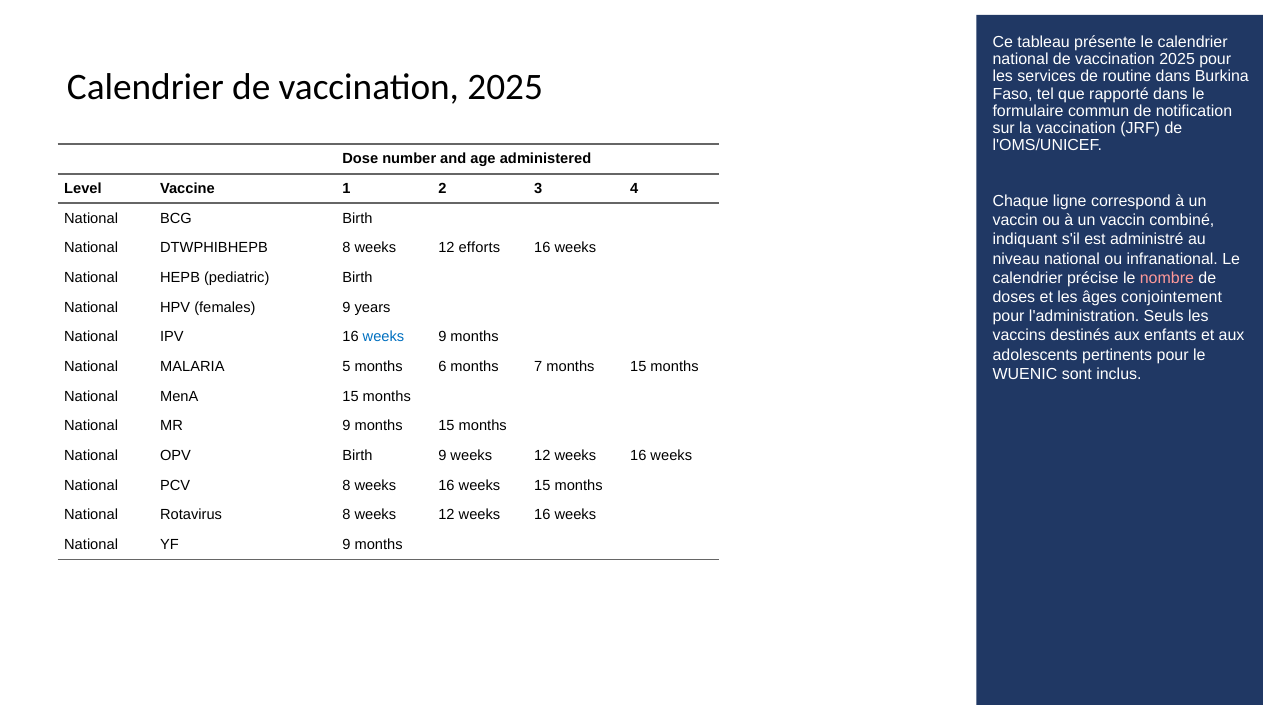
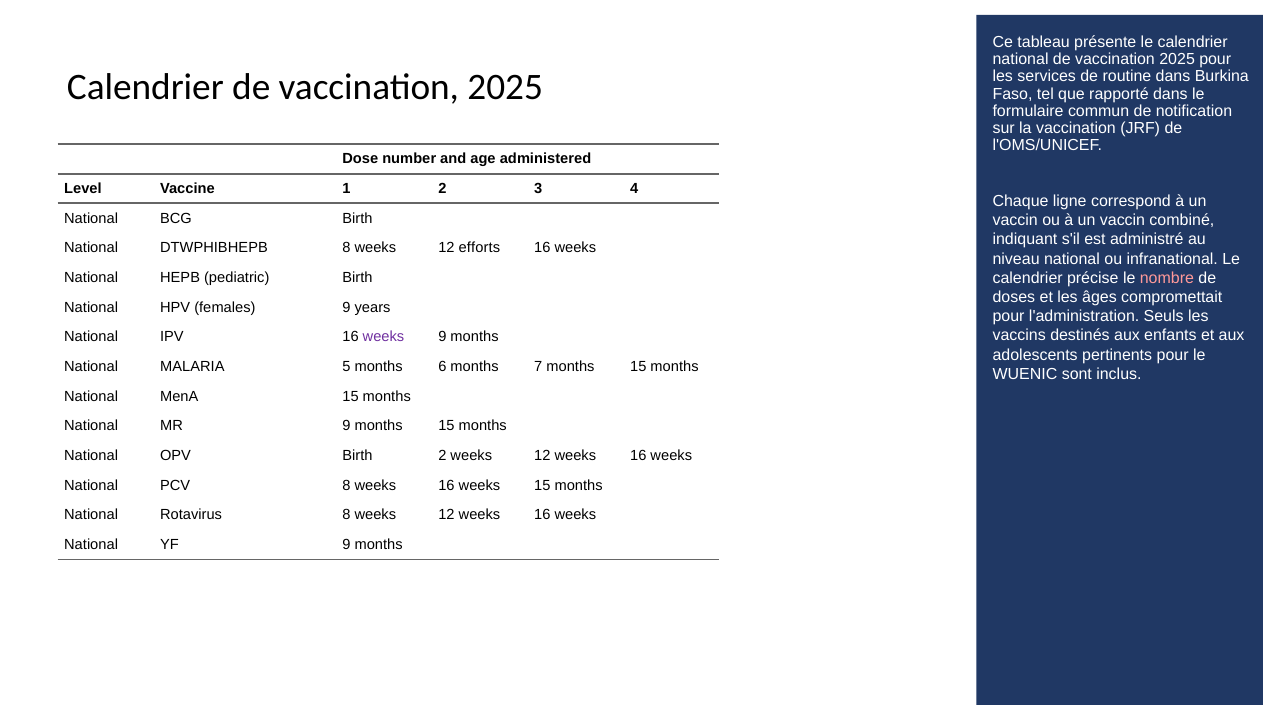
conjointement: conjointement -> compromettait
weeks at (383, 337) colour: blue -> purple
Birth 9: 9 -> 2
